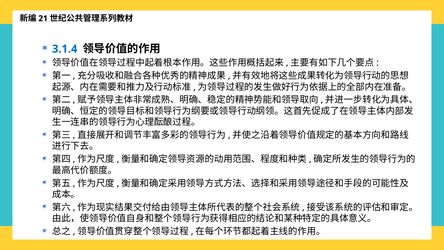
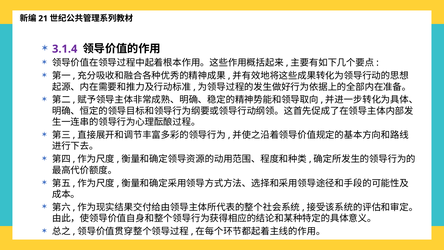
3.1.4 colour: blue -> purple
